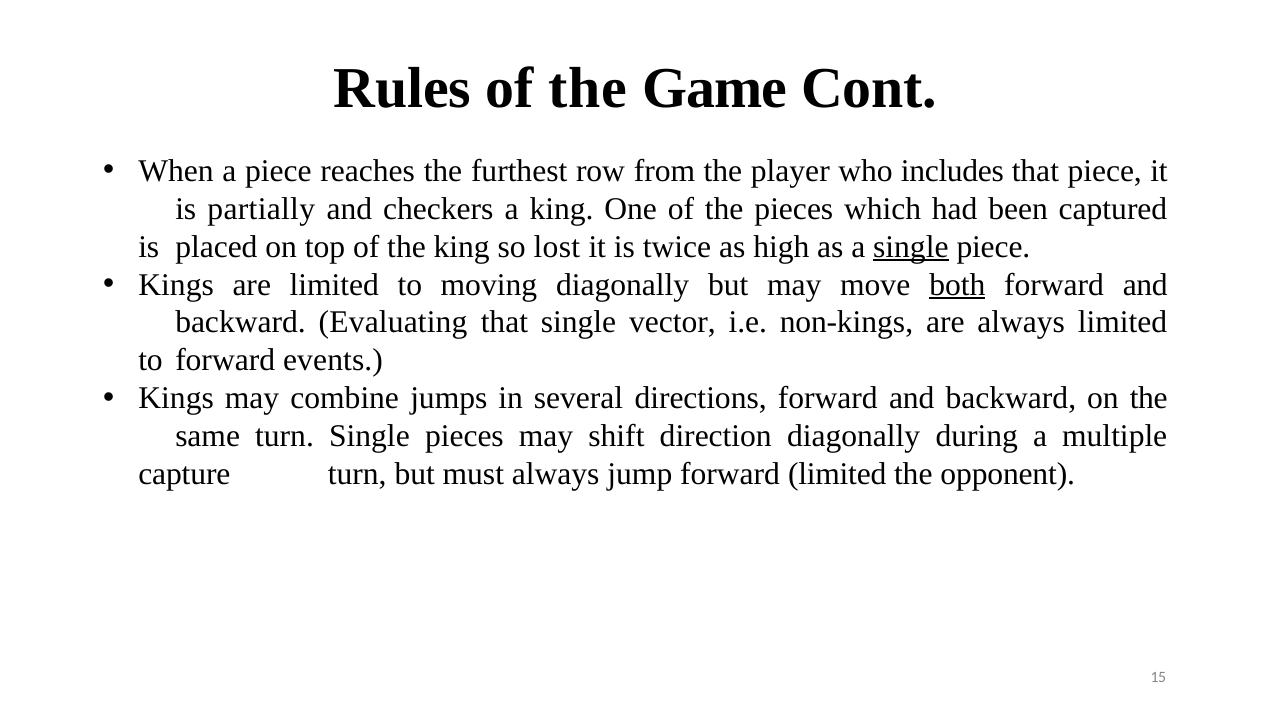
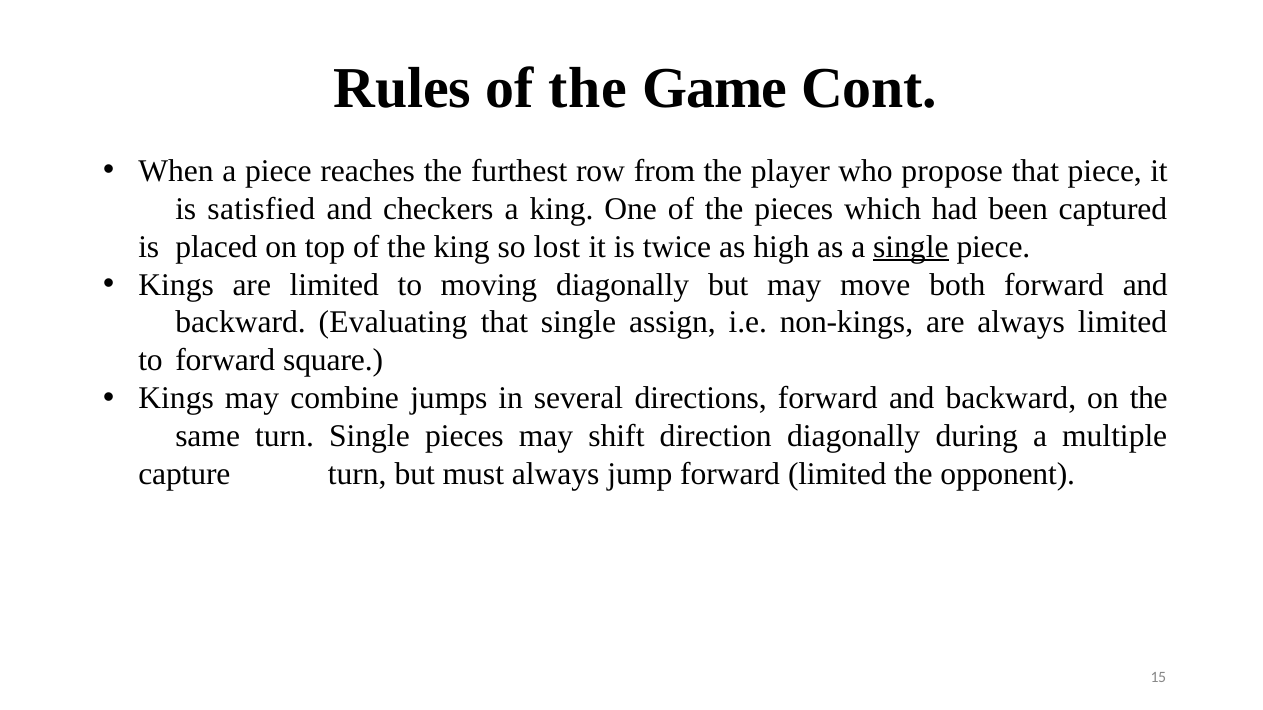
includes: includes -> propose
partially: partially -> satisfied
both underline: present -> none
vector: vector -> assign
events: events -> square
